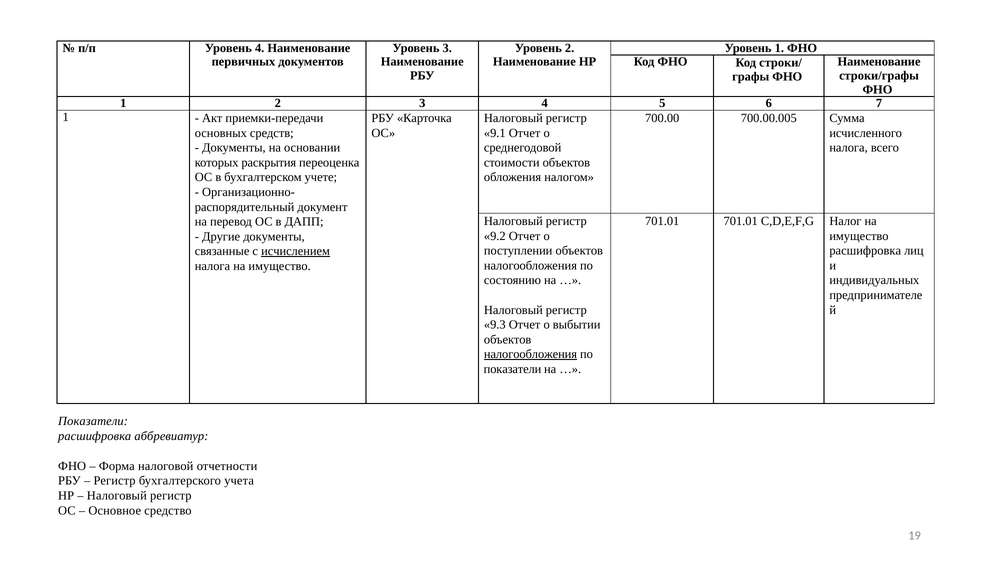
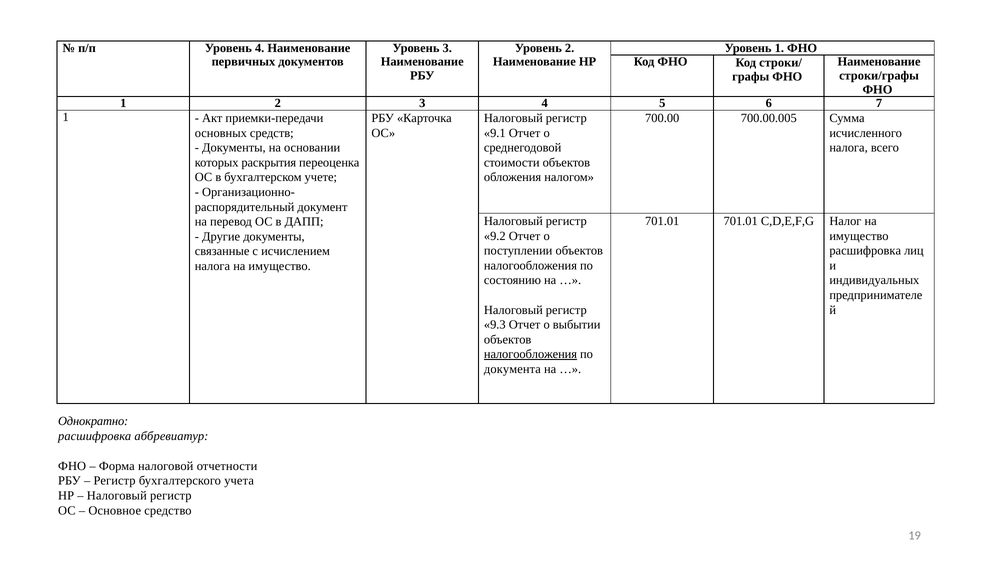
исчислением underline: present -> none
показатели at (513, 369): показатели -> документа
Показатели at (93, 421): Показатели -> Однократно
